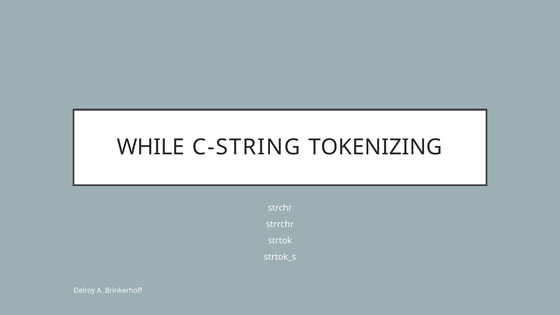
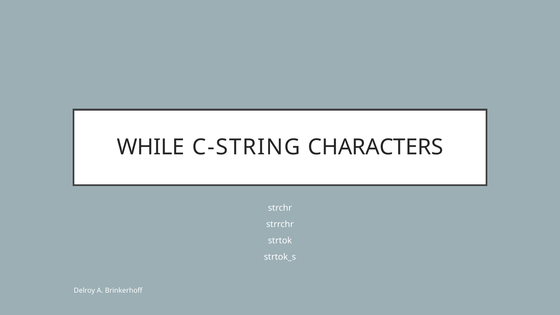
TOKENIZING: TOKENIZING -> CHARACTERS
